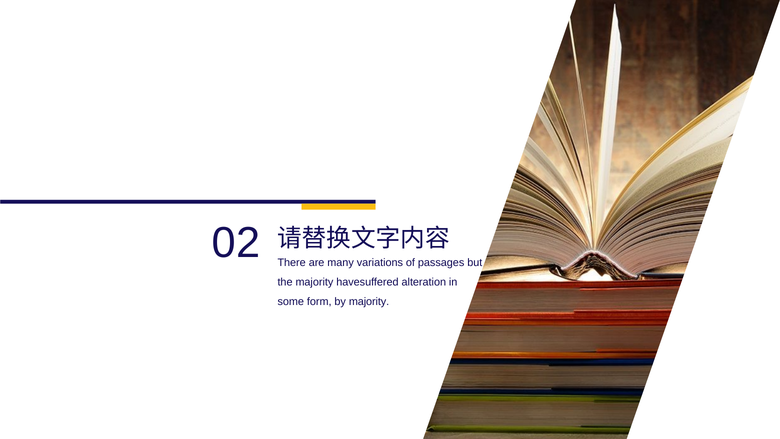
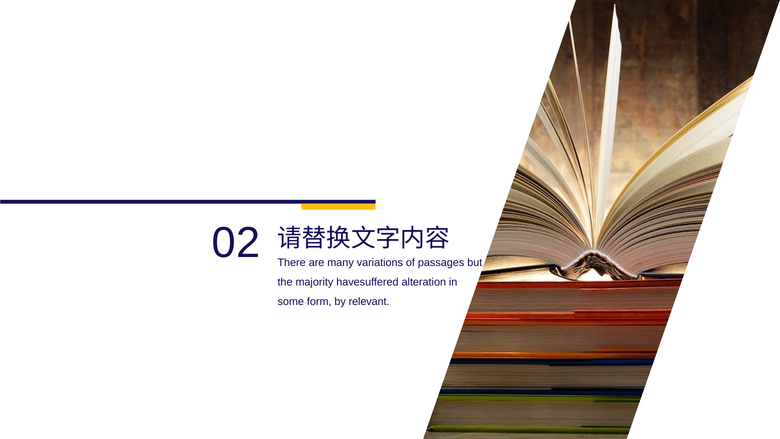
by majority: majority -> relevant
